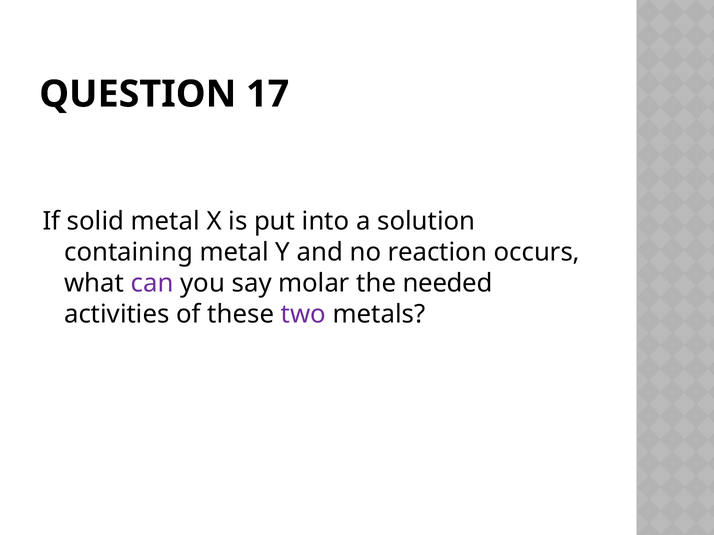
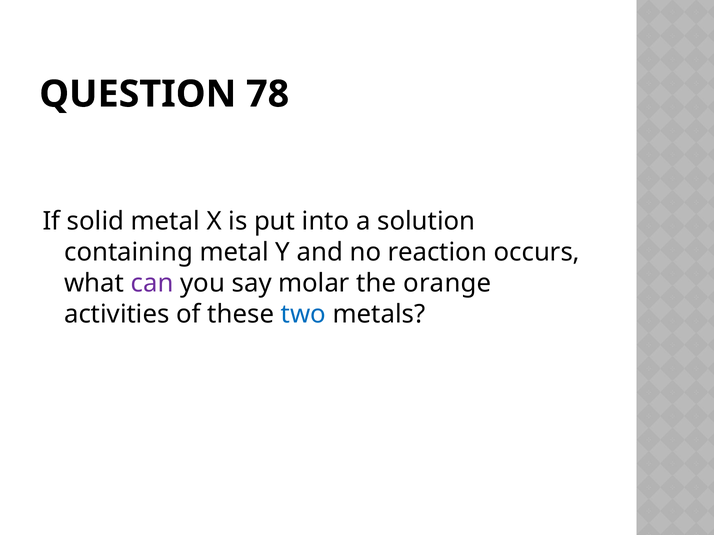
17: 17 -> 78
needed: needed -> orange
two colour: purple -> blue
